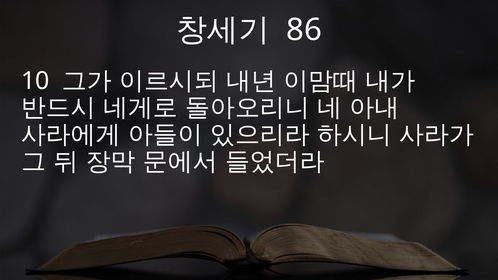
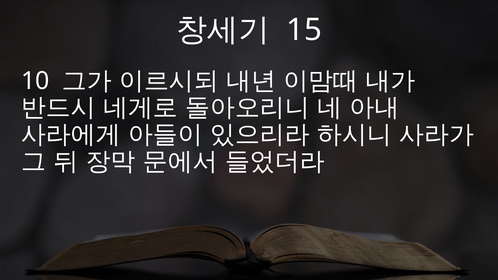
86: 86 -> 15
